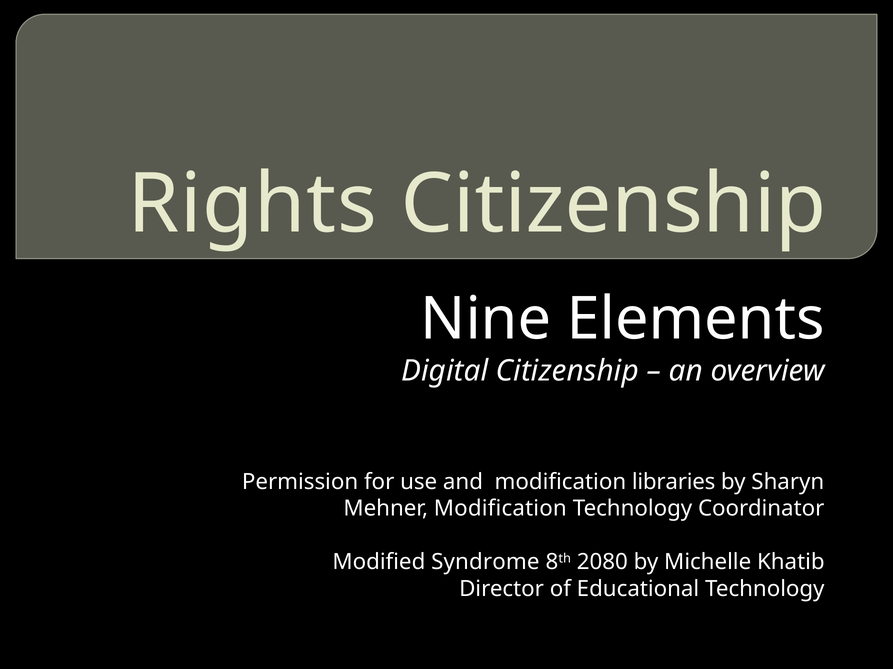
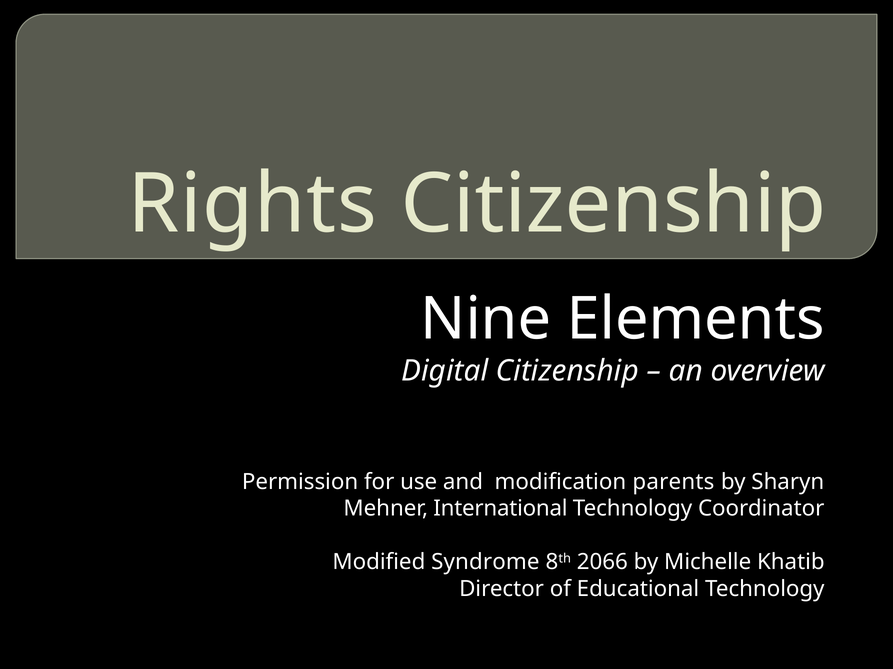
libraries: libraries -> parents
Mehner Modification: Modification -> International
2080: 2080 -> 2066
